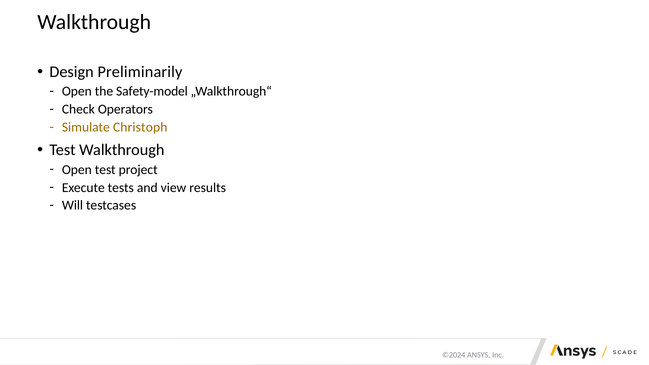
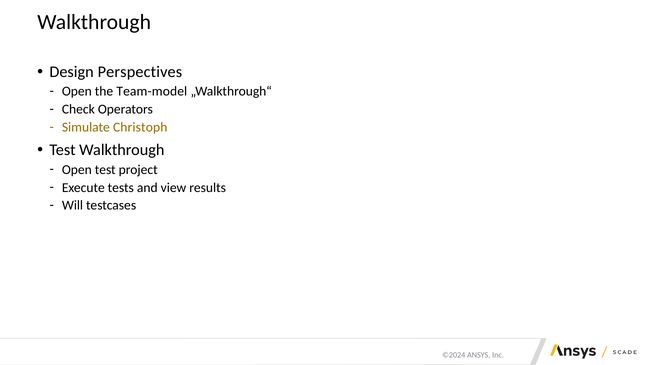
Preliminarily: Preliminarily -> Perspectives
Safety-model: Safety-model -> Team-model
